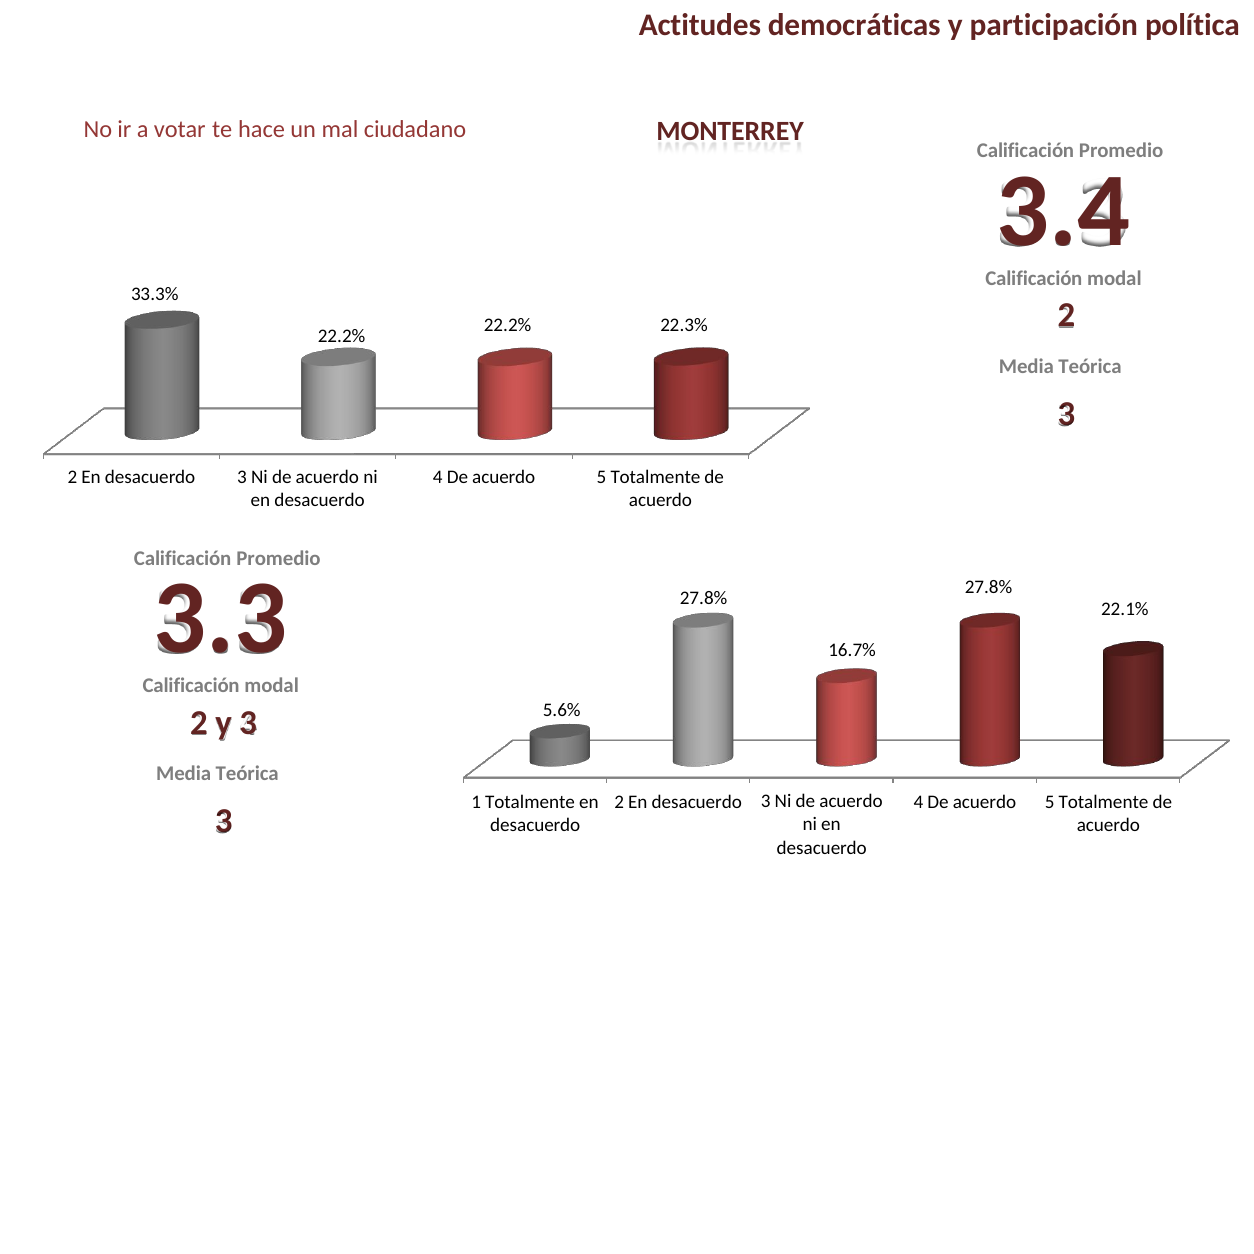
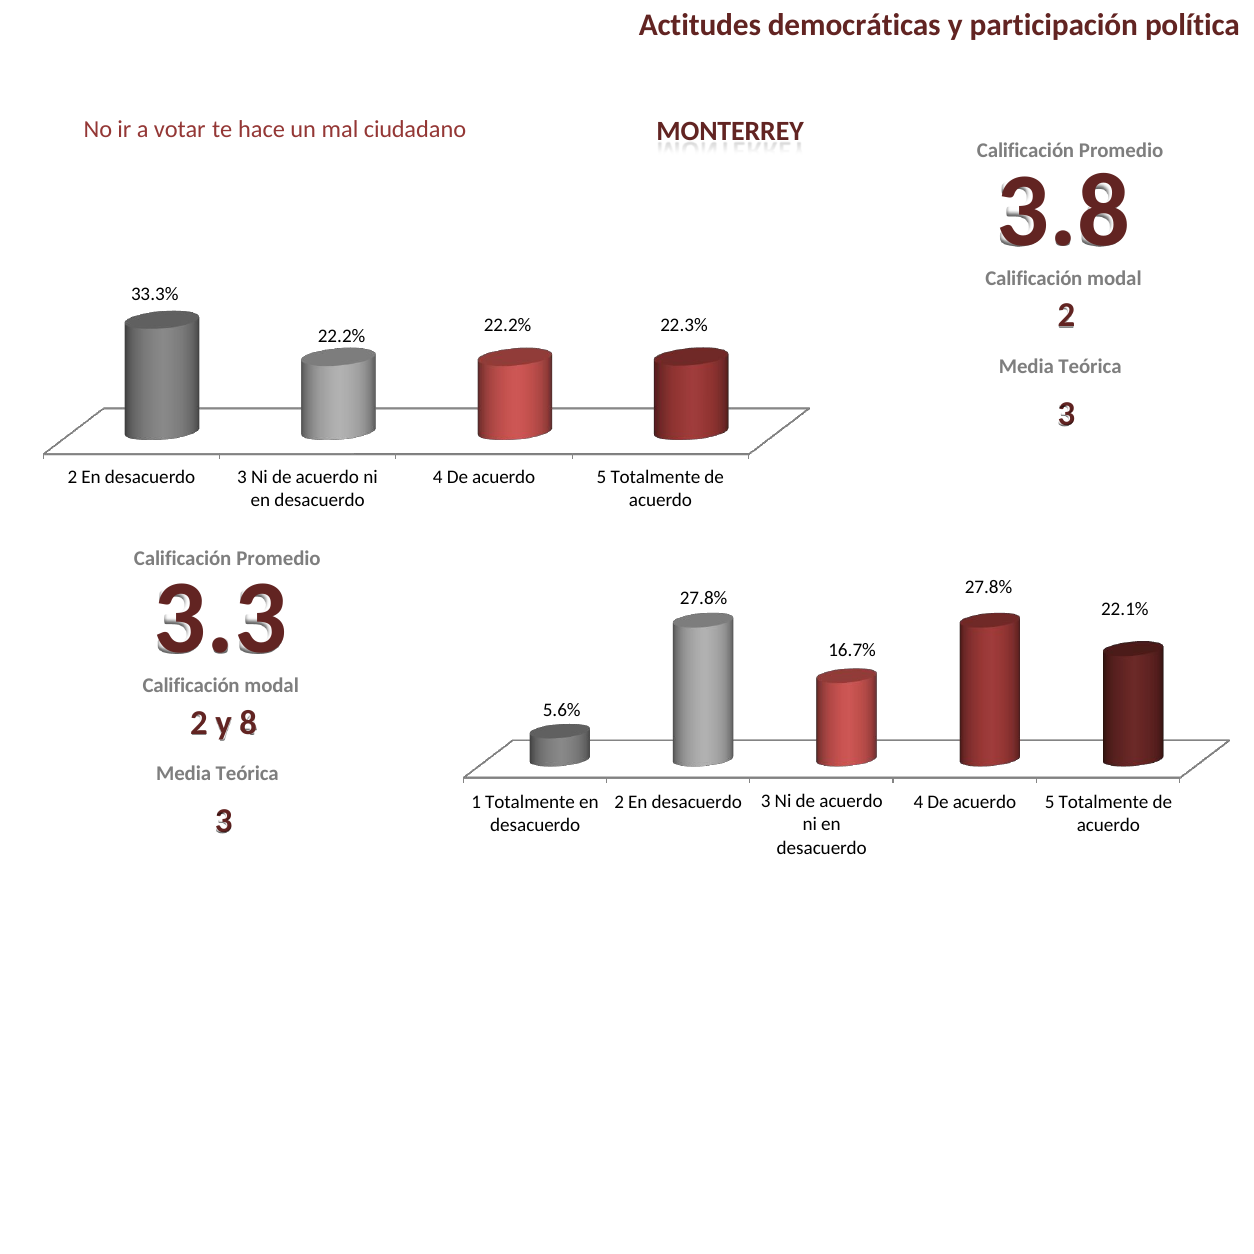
3.4: 3.4 -> 3.8
y 3: 3 -> 8
